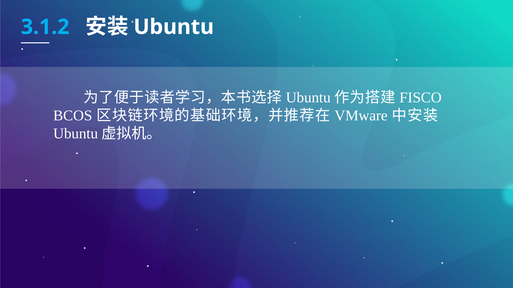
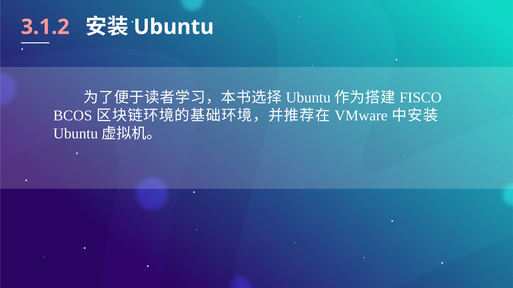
3.1.2 colour: light blue -> pink
